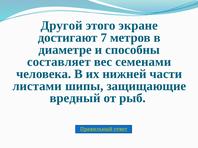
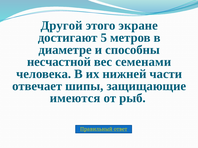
7: 7 -> 5
составляет: составляет -> несчастной
листами: листами -> отвечает
вредный: вредный -> имеются
